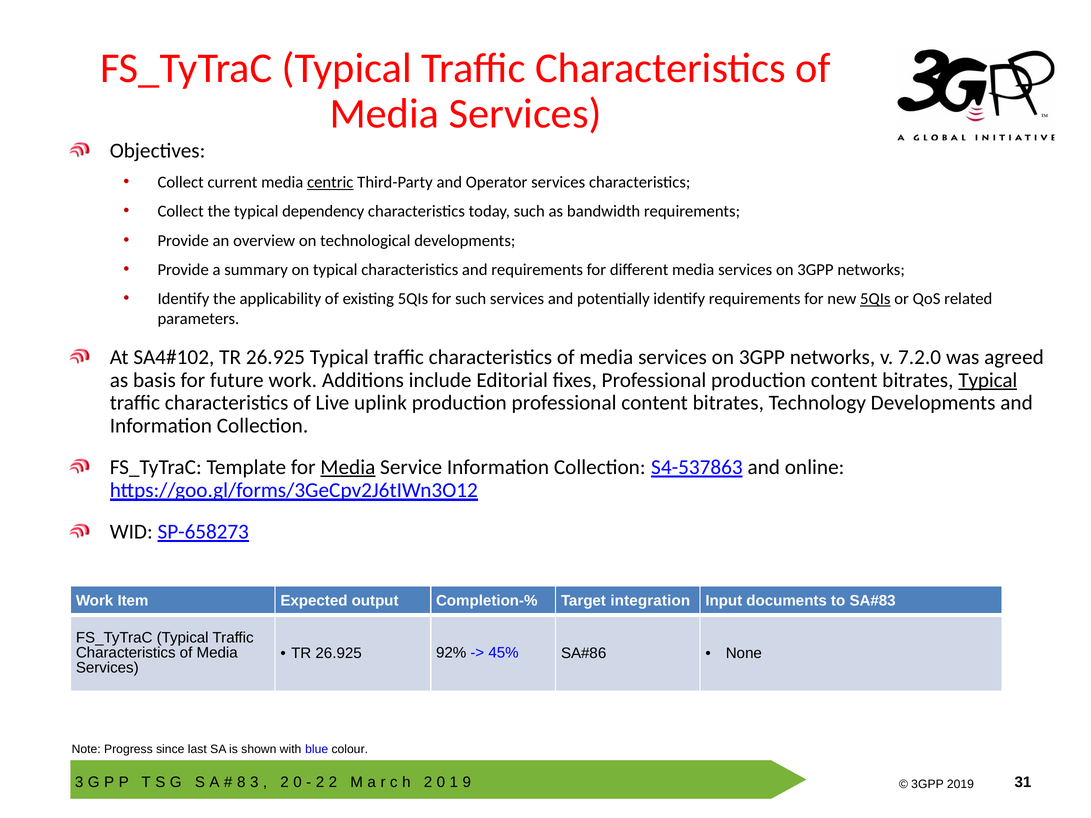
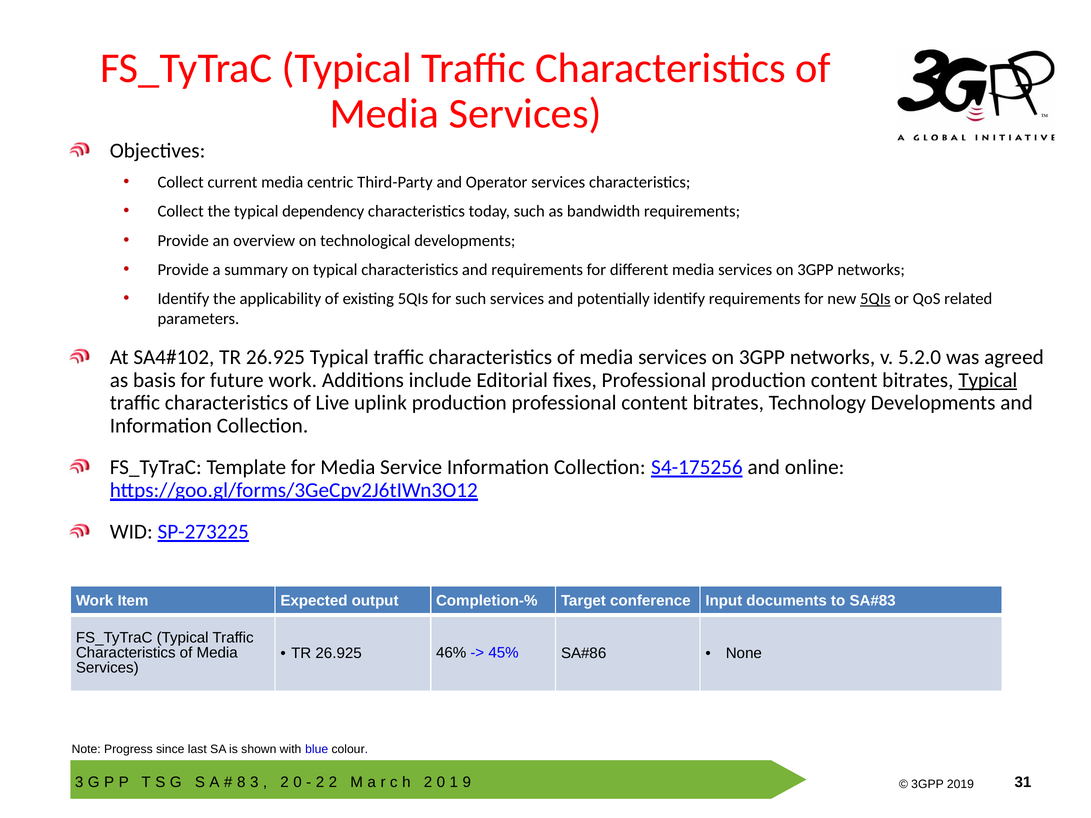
centric underline: present -> none
7.2.0: 7.2.0 -> 5.2.0
Media at (348, 467) underline: present -> none
S4-537863: S4-537863 -> S4-175256
SP-658273: SP-658273 -> SP-273225
integration: integration -> conference
92%: 92% -> 46%
